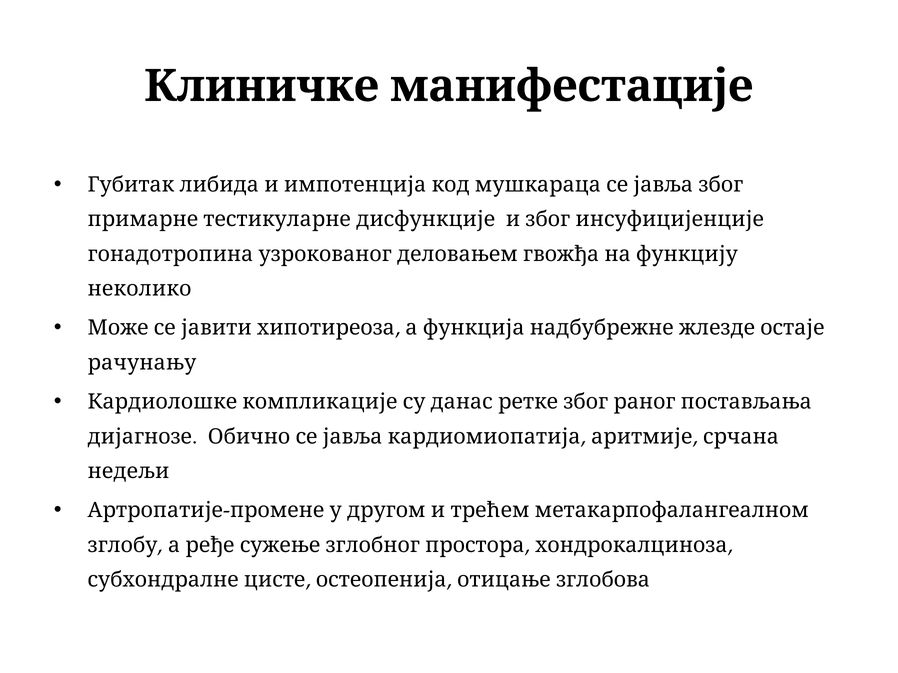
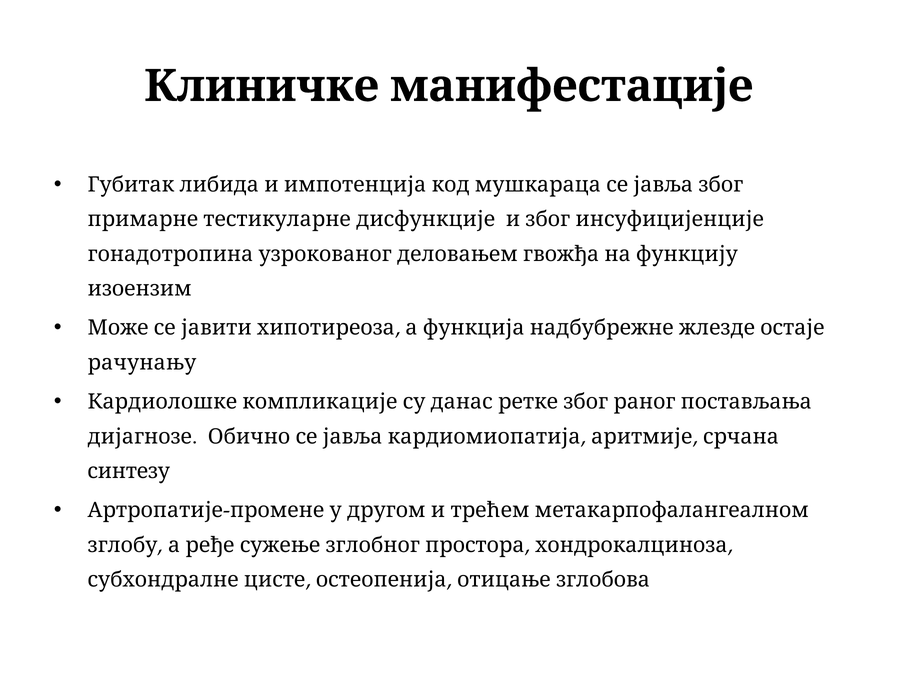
неколико: неколико -> изоензим
недељи: недељи -> синтезу
